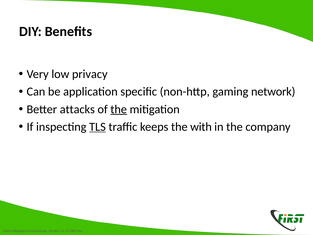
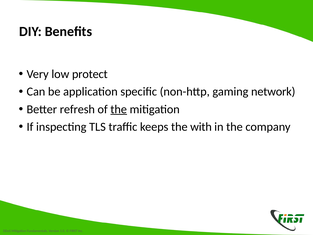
privacy: privacy -> protect
attacks: attacks -> refresh
TLS underline: present -> none
